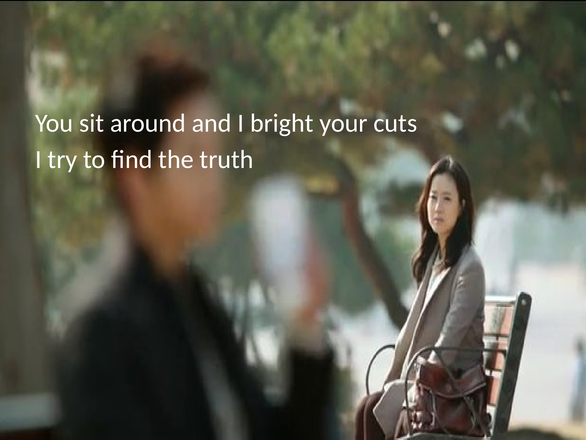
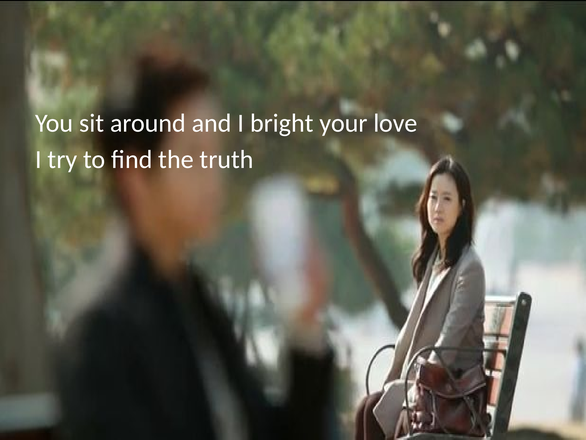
cuts: cuts -> love
